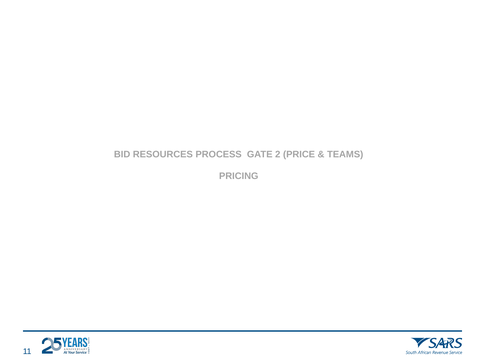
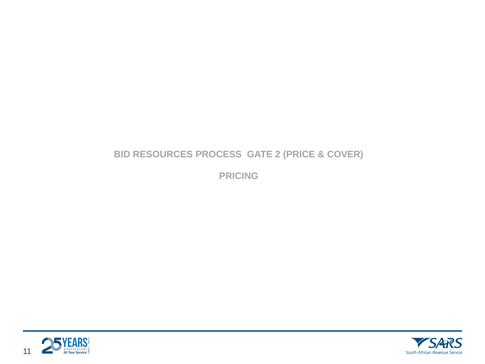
TEAMS: TEAMS -> COVER
